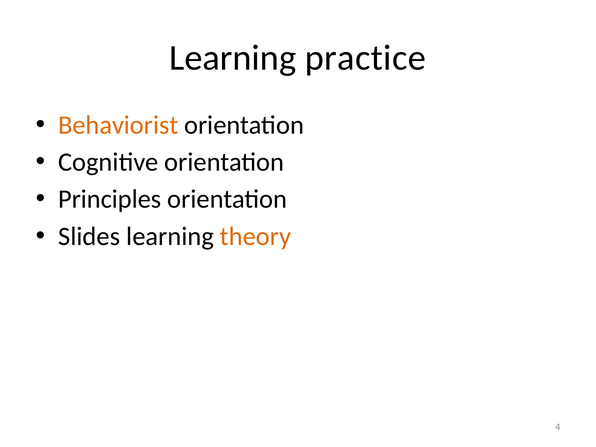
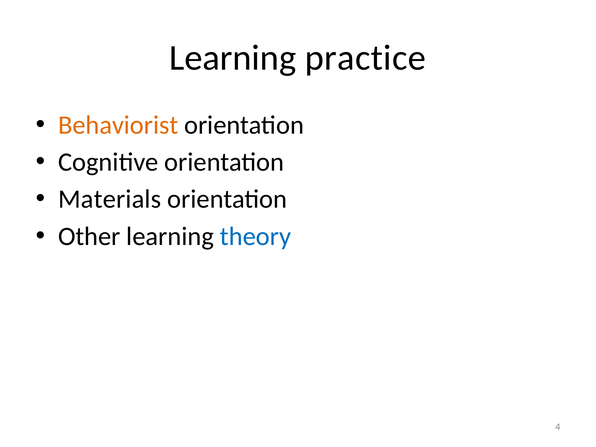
Principles: Principles -> Materials
Slides: Slides -> Other
theory colour: orange -> blue
